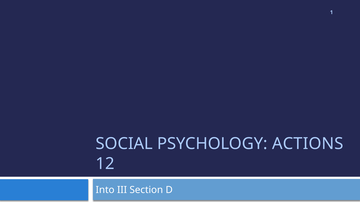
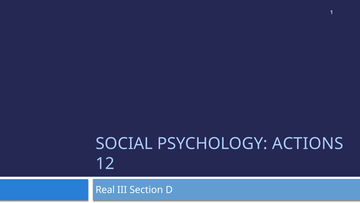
Into: Into -> Real
